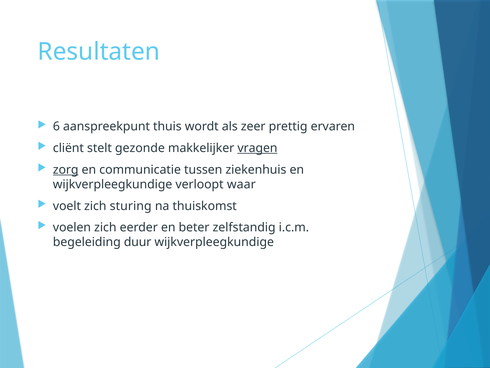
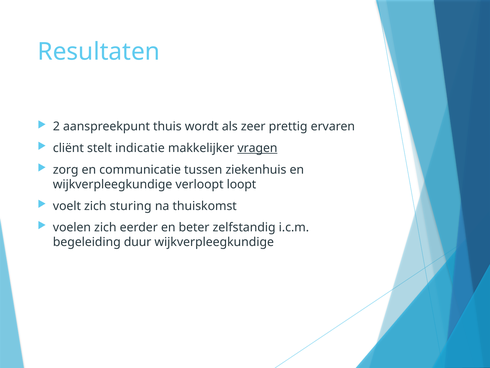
6: 6 -> 2
gezonde: gezonde -> indicatie
zorg underline: present -> none
waar: waar -> loopt
